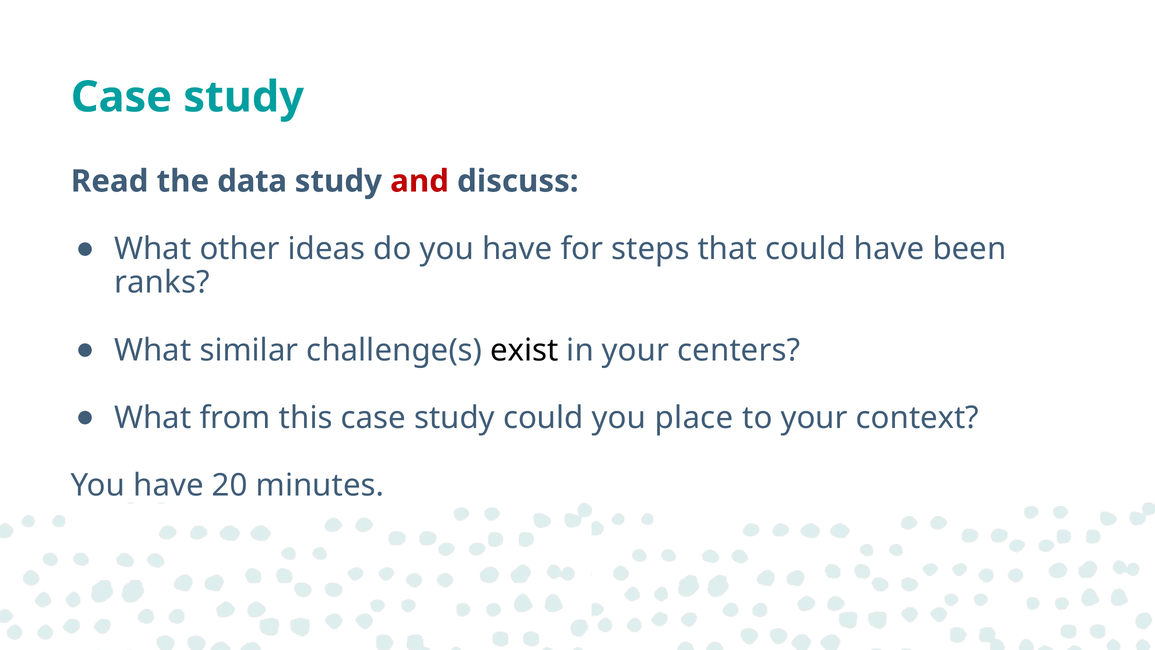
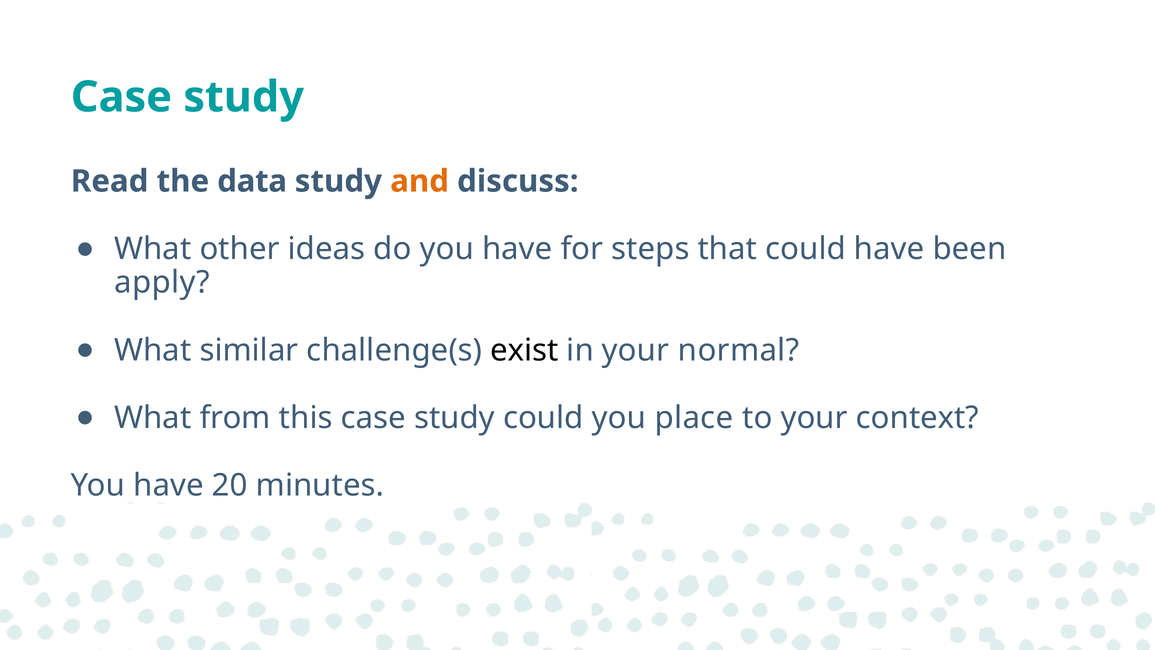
and colour: red -> orange
ranks: ranks -> apply
centers: centers -> normal
